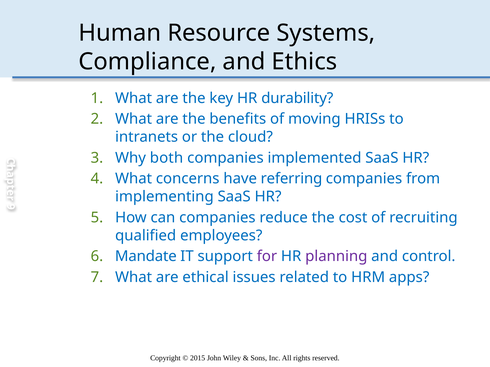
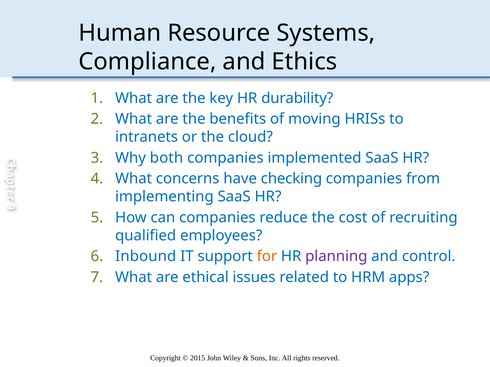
referring: referring -> checking
Mandate: Mandate -> Inbound
for colour: purple -> orange
